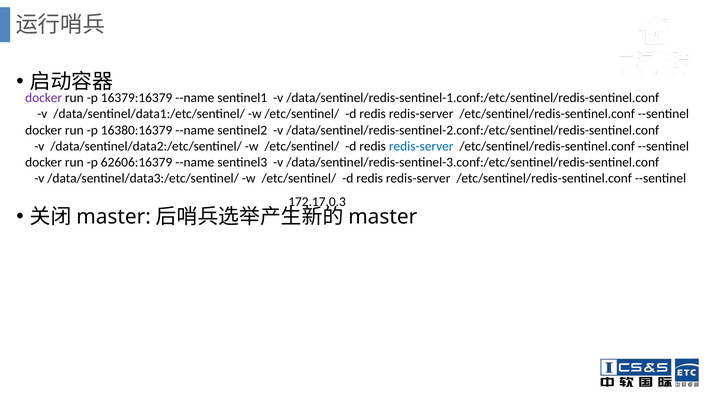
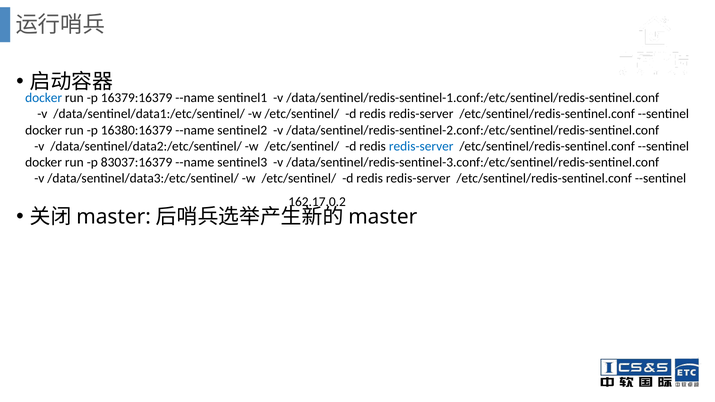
docker at (44, 98) colour: purple -> blue
62606:16379: 62606:16379 -> 83037:16379
172.17.0.3: 172.17.0.3 -> 162.17.0.2
